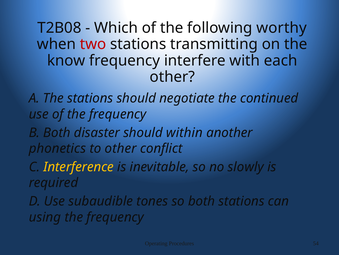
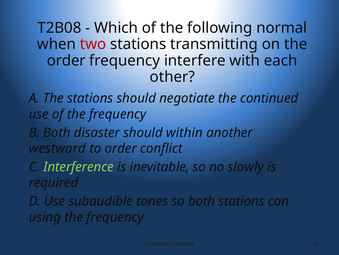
worthy: worthy -> normal
know at (66, 60): know -> order
phonetics: phonetics -> westward
to other: other -> order
Interference colour: yellow -> light green
